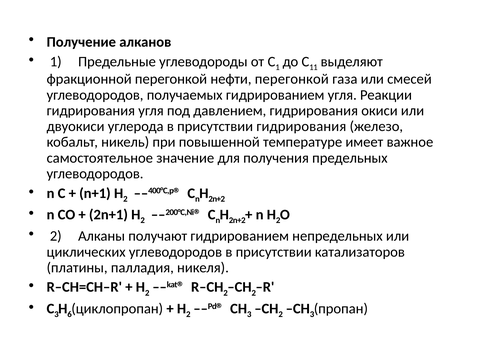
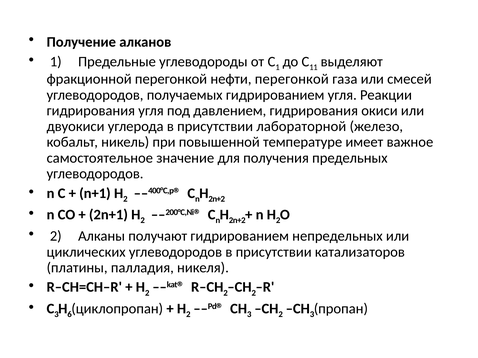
присутствии гидрирования: гидрирования -> лабораторной
